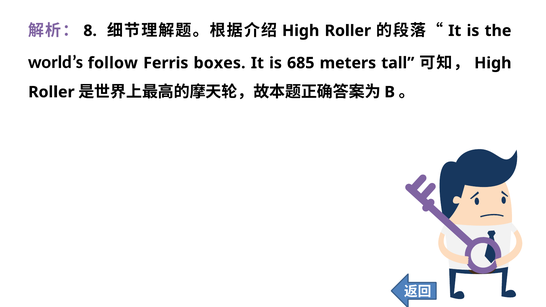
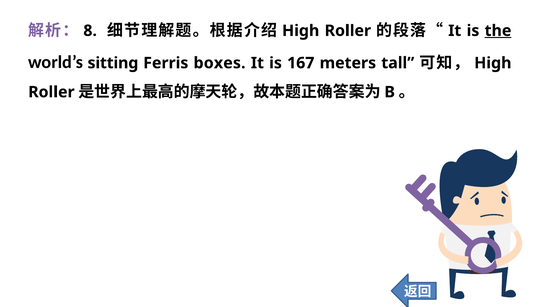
the underline: none -> present
follow: follow -> sitting
685: 685 -> 167
